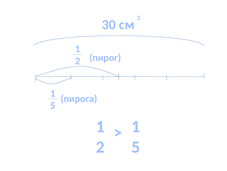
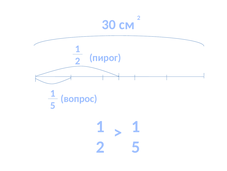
пирога: пирога -> вопрос
